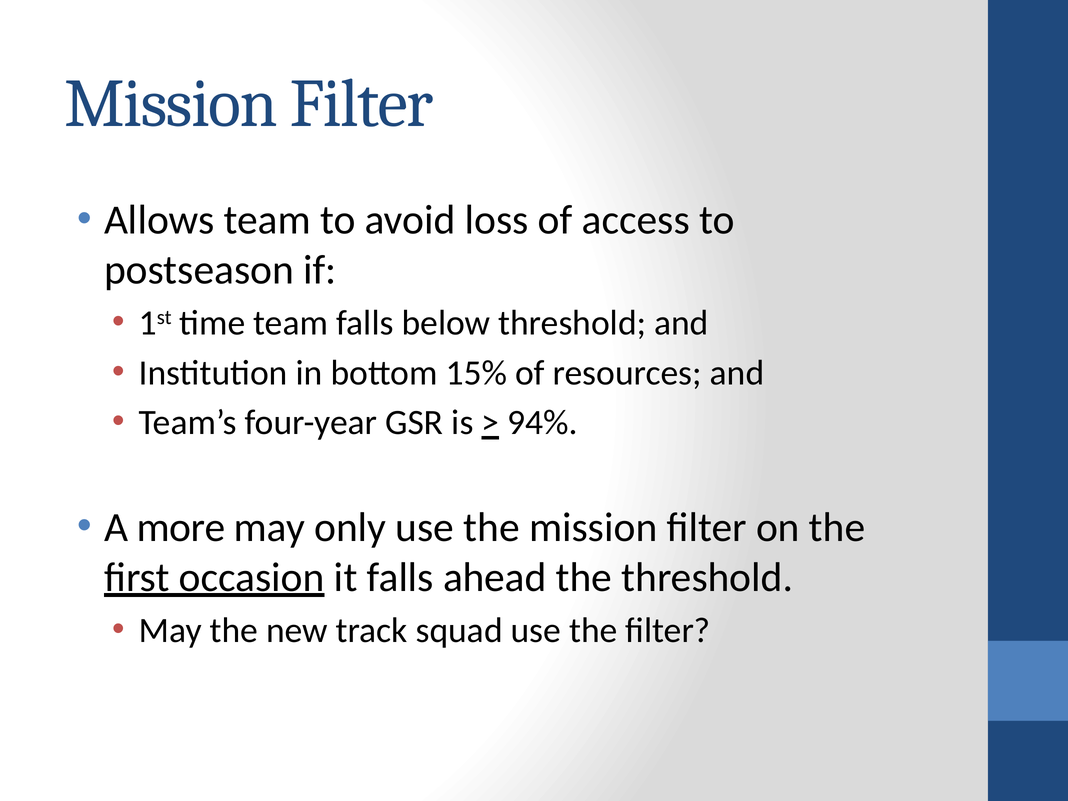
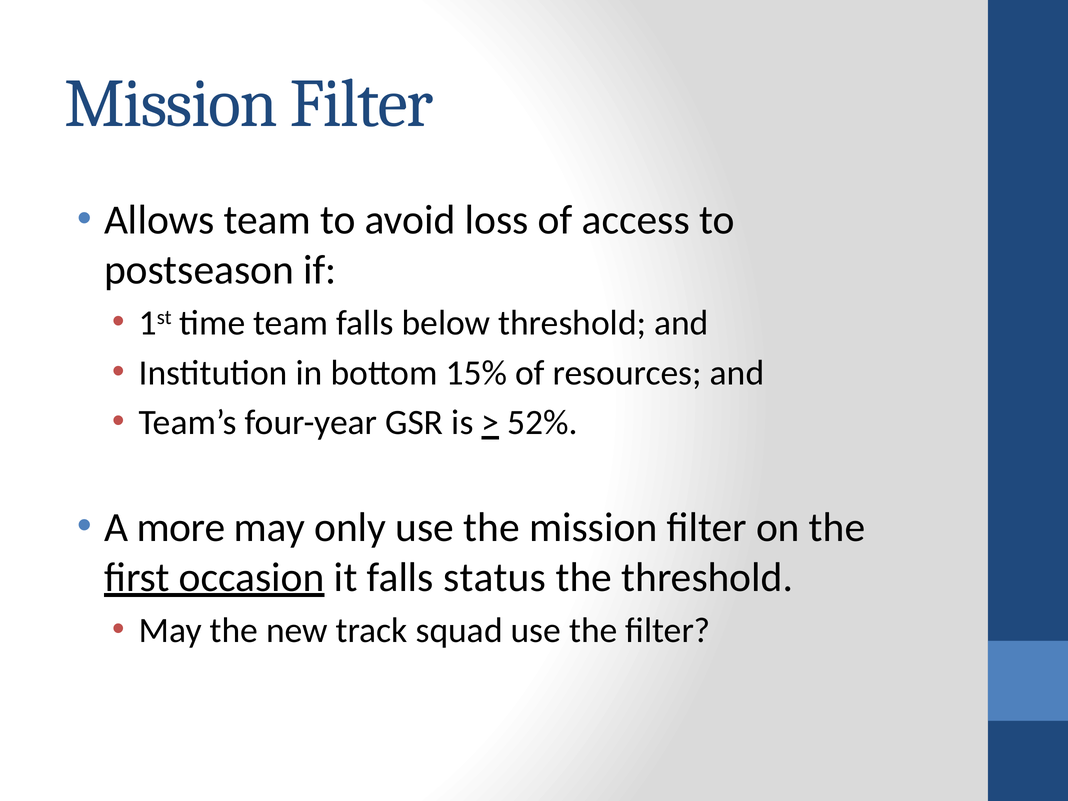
94%: 94% -> 52%
ahead: ahead -> status
